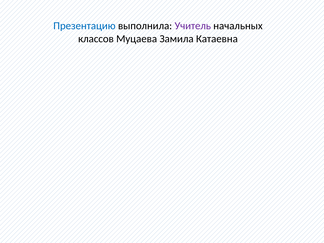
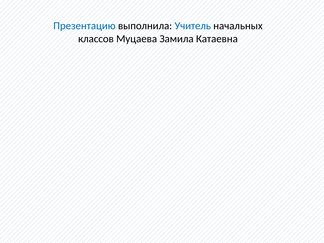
Учитель colour: purple -> blue
